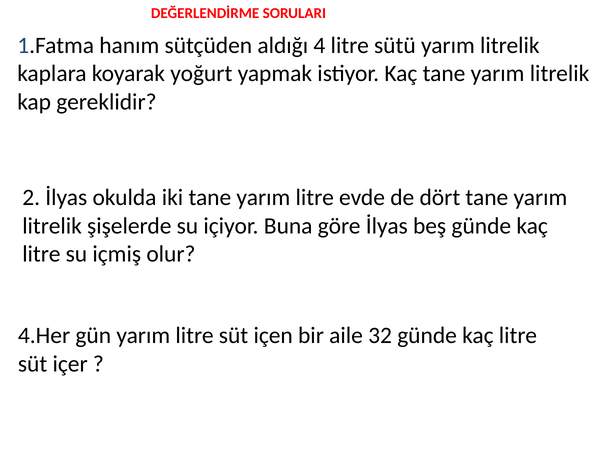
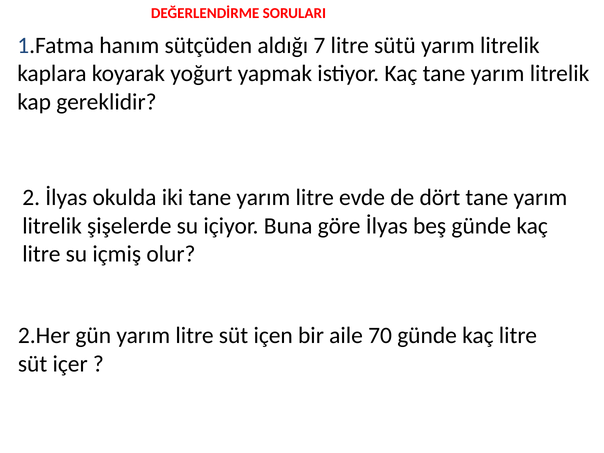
4: 4 -> 7
4.Her: 4.Her -> 2.Her
32: 32 -> 70
